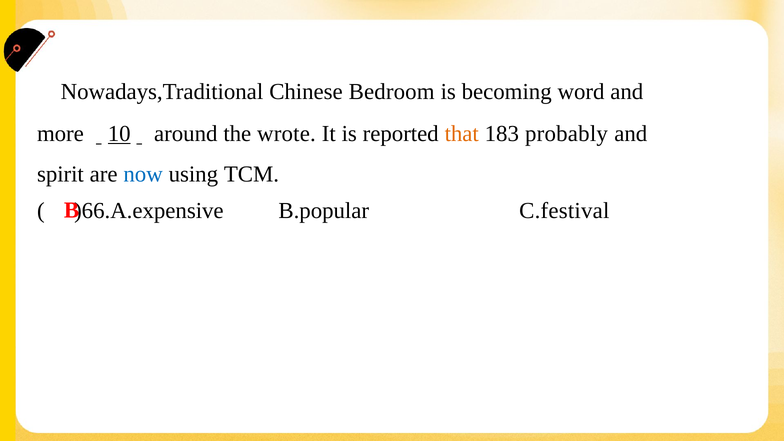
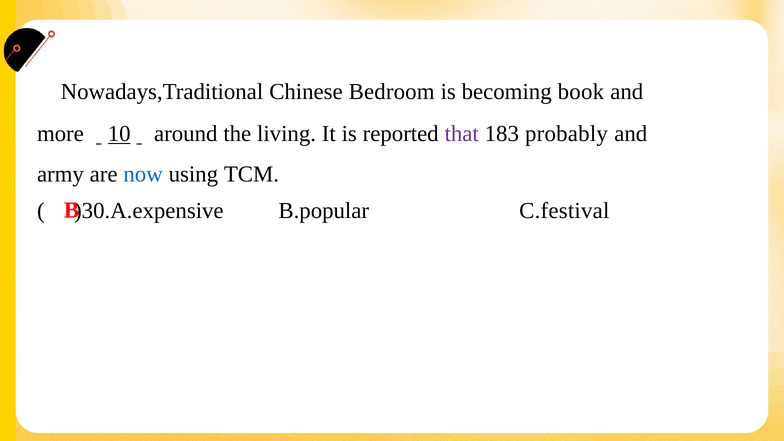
word: word -> book
wrote: wrote -> living
that colour: orange -> purple
spirit: spirit -> army
)66.A.expensive: )66.A.expensive -> )30.A.expensive
